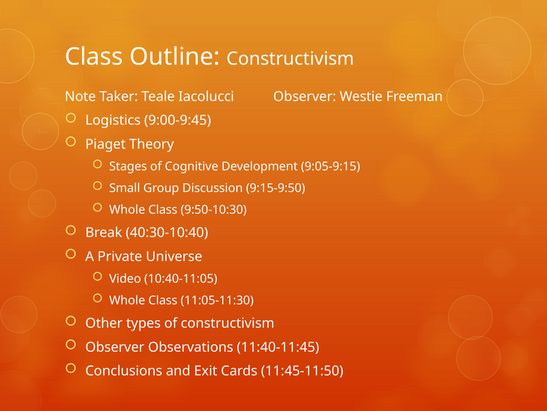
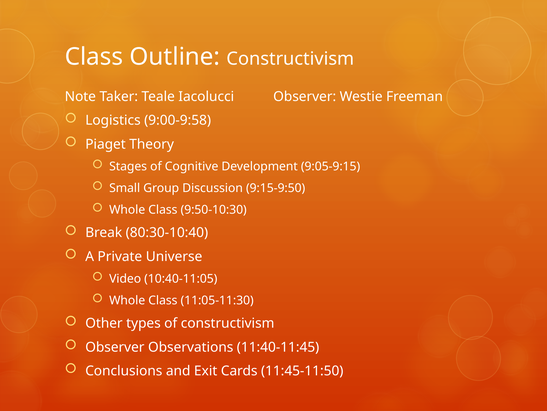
9:00-9:45: 9:00-9:45 -> 9:00-9:58
40:30-10:40: 40:30-10:40 -> 80:30-10:40
